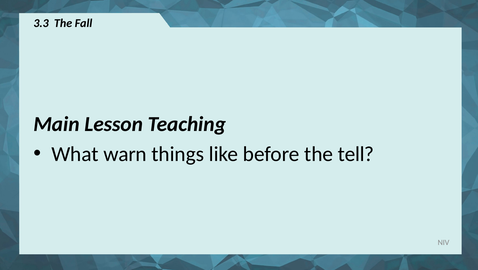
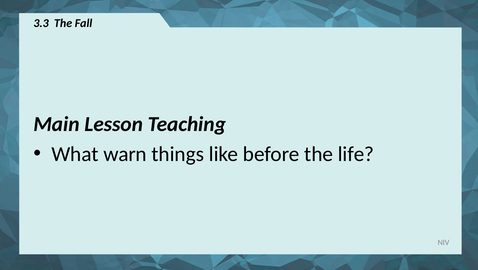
tell: tell -> life
